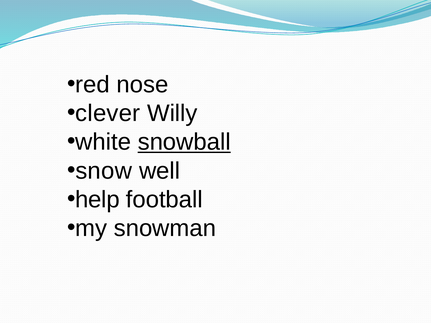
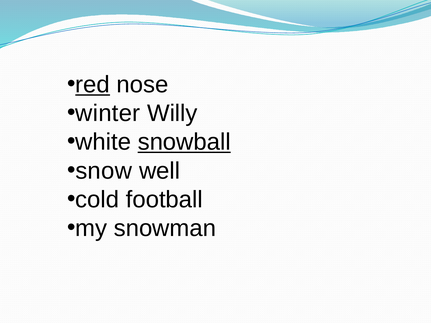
red underline: none -> present
clever: clever -> winter
help: help -> cold
